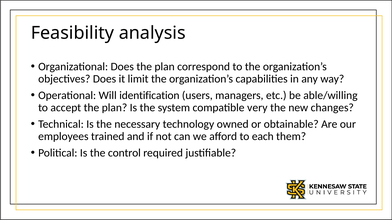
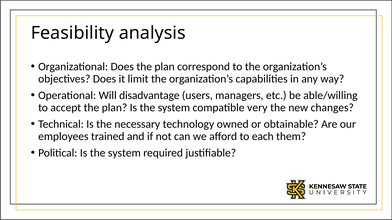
identification: identification -> disadvantage
Political Is the control: control -> system
